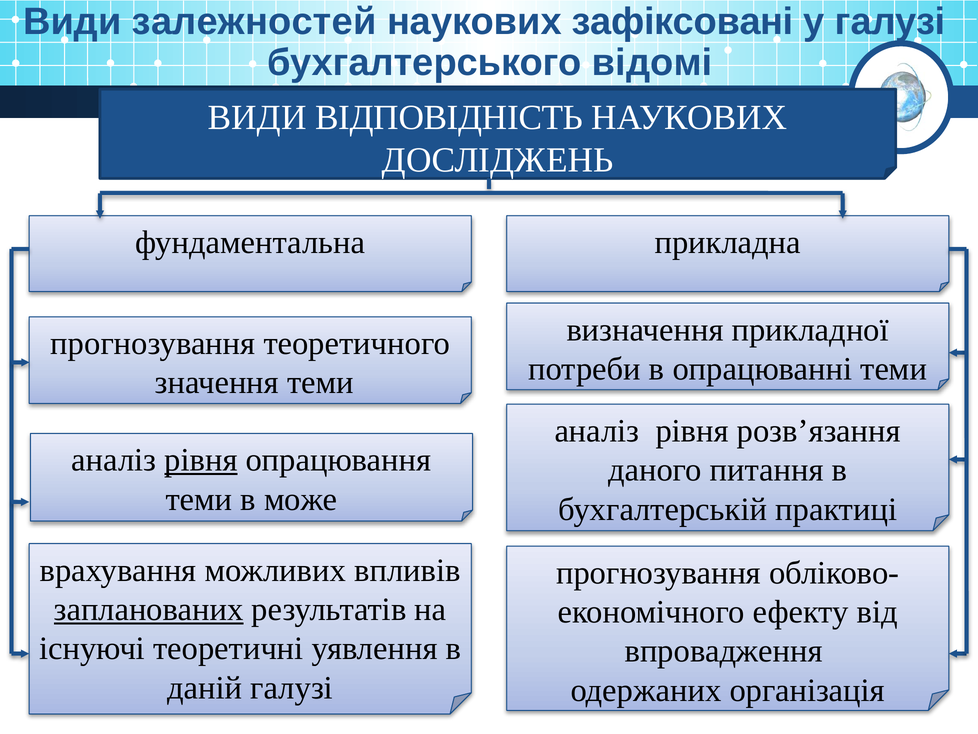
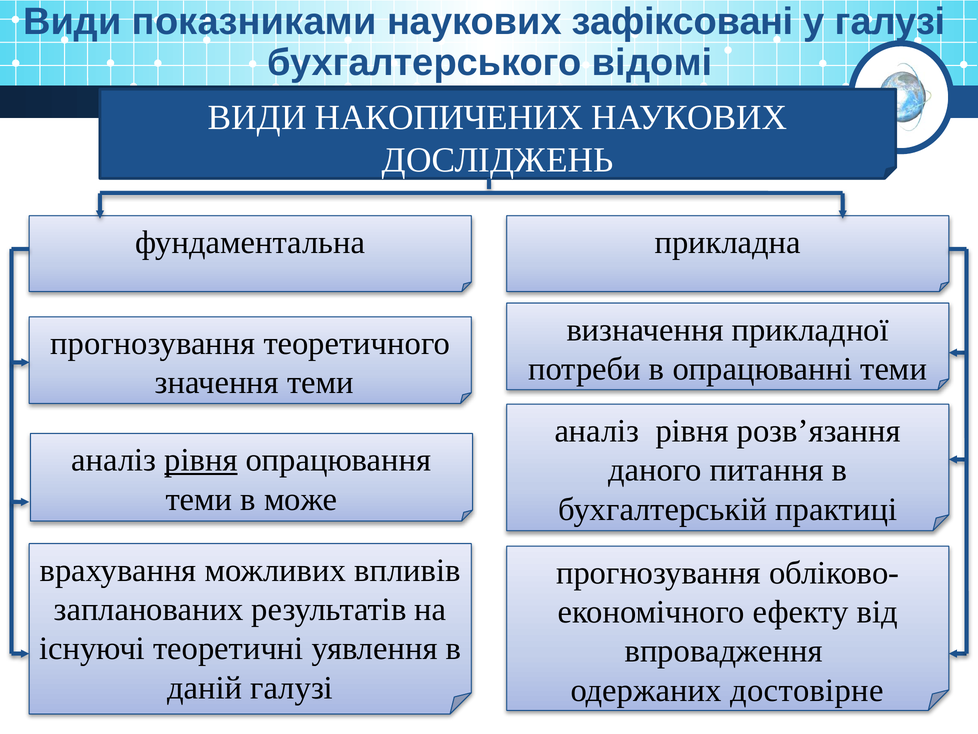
залежностей: залежностей -> показниками
ВІДПОВІДНІСТЬ: ВІДПОВІДНІСТЬ -> НАКОПИЧЕНИХ
запланованих underline: present -> none
організація: організація -> достовірне
